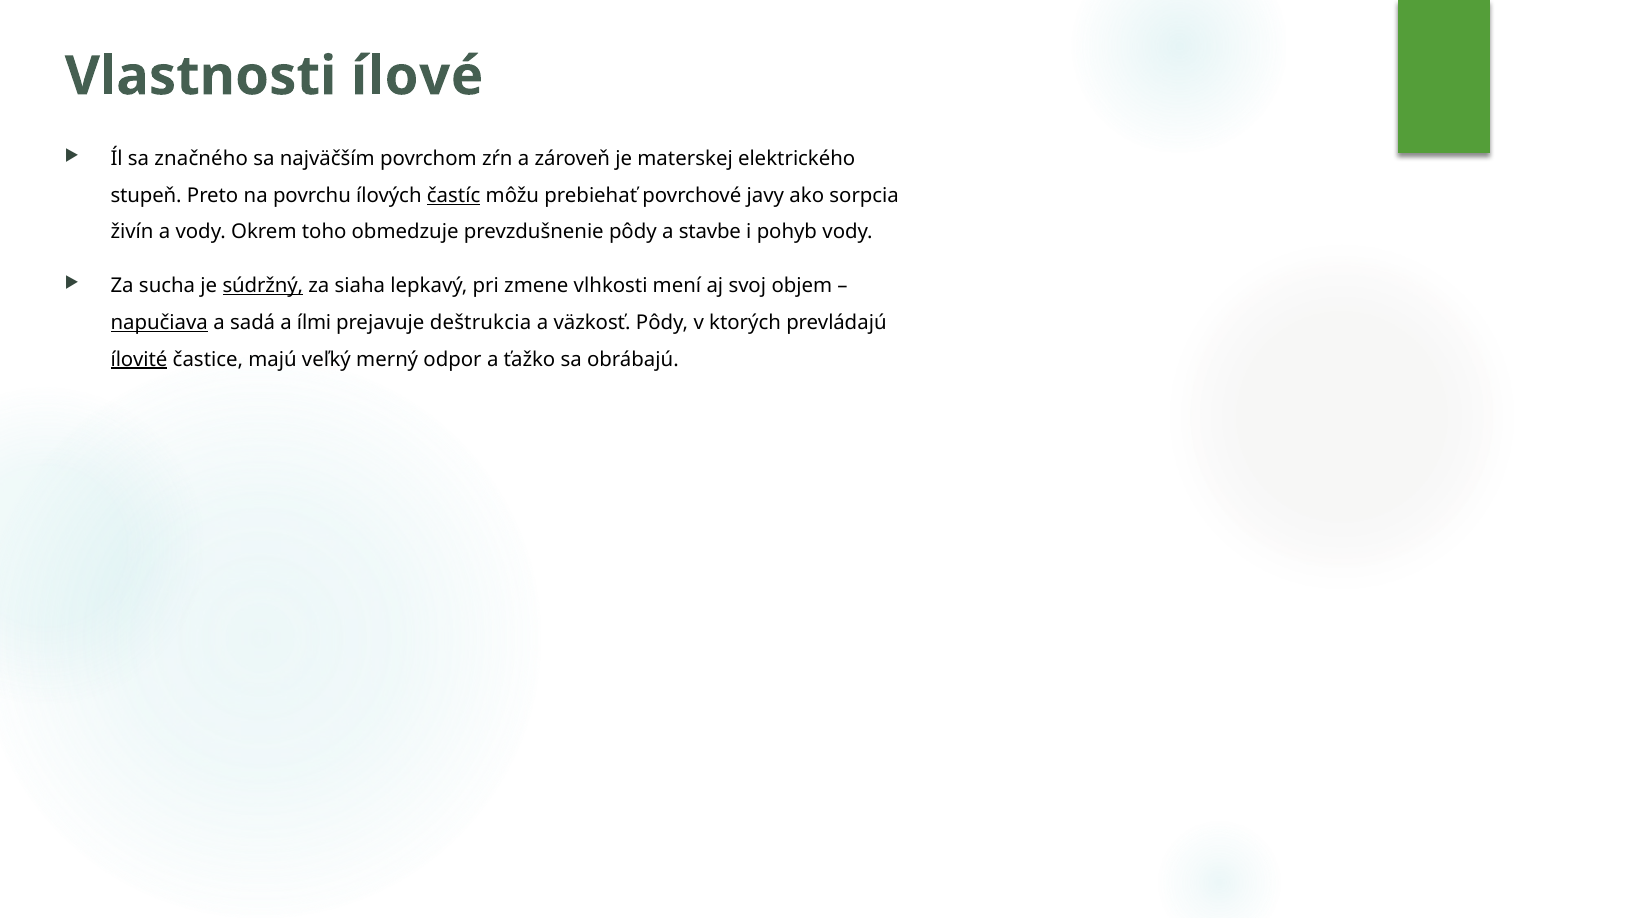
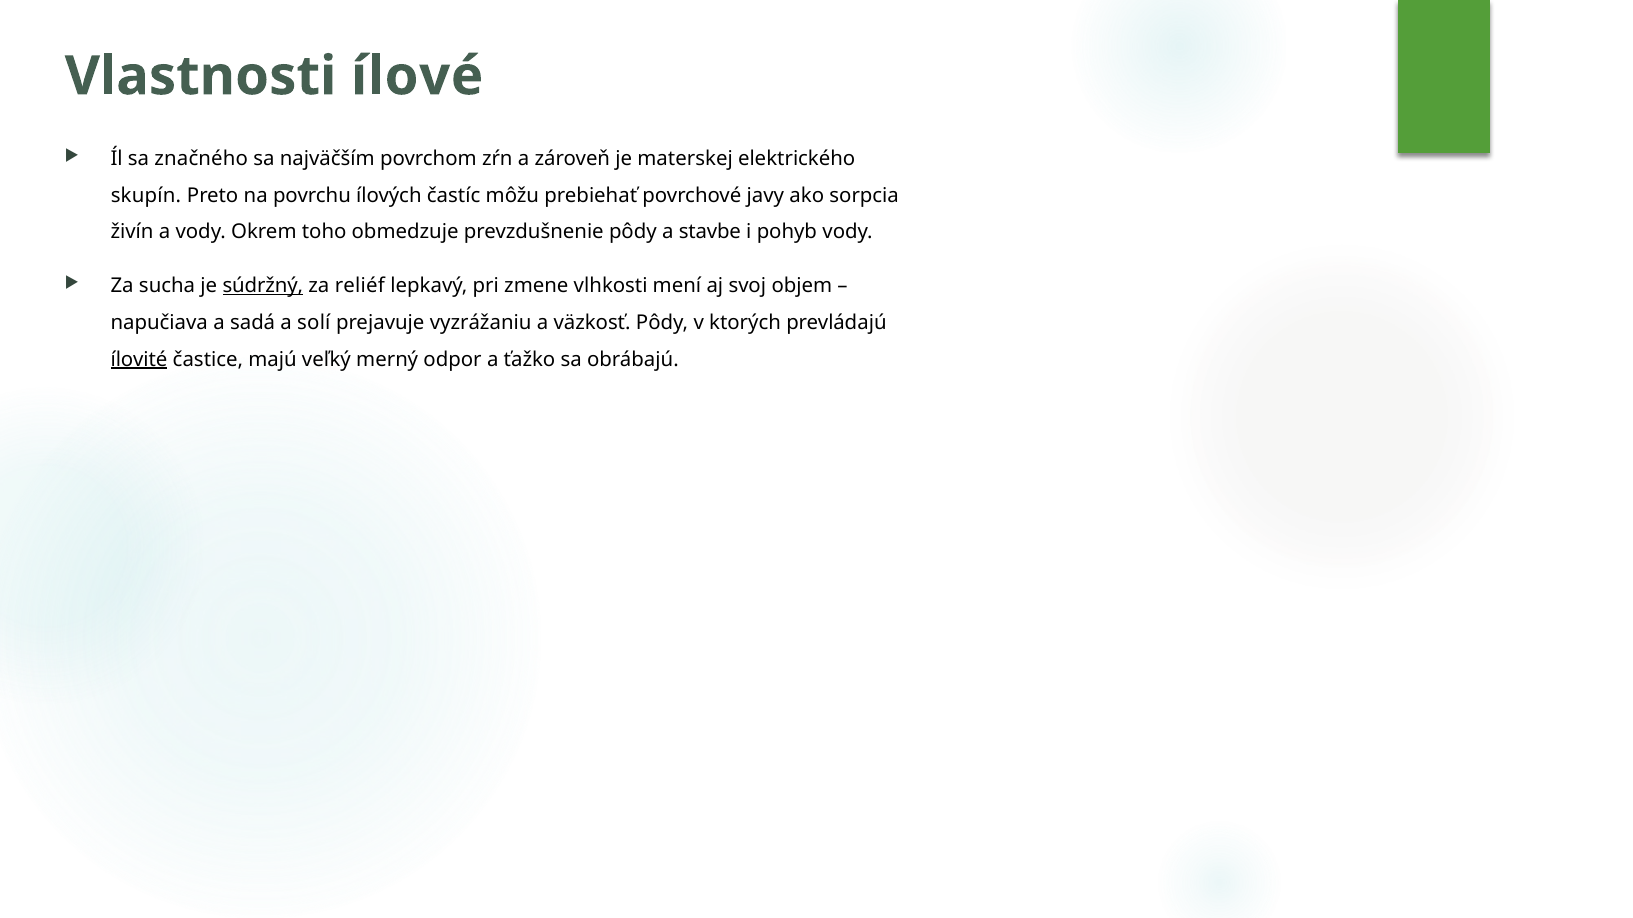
stupeň: stupeň -> skupín
častíc underline: present -> none
siaha: siaha -> reliéf
napučiava underline: present -> none
ílmi: ílmi -> solí
deštrukcia: deštrukcia -> vyzrážaniu
